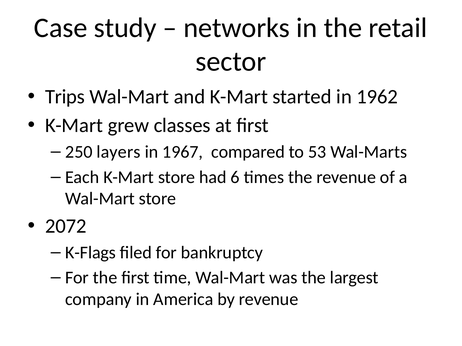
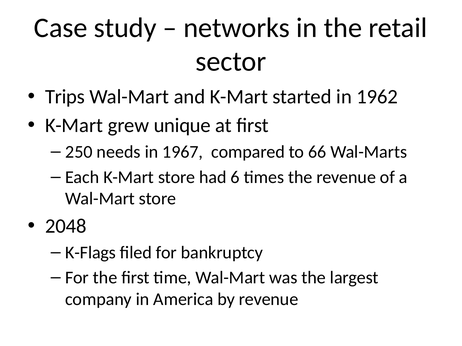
classes: classes -> unique
layers: layers -> needs
53: 53 -> 66
2072: 2072 -> 2048
